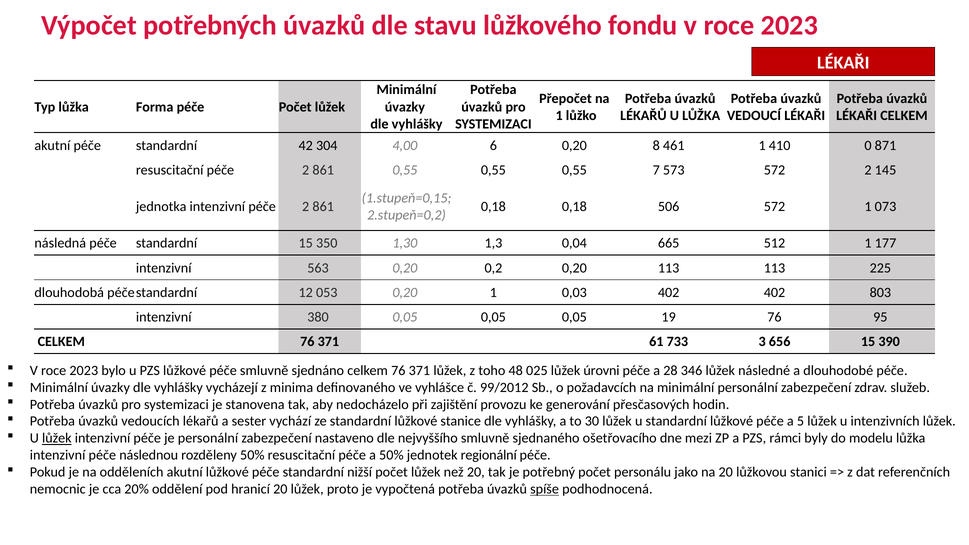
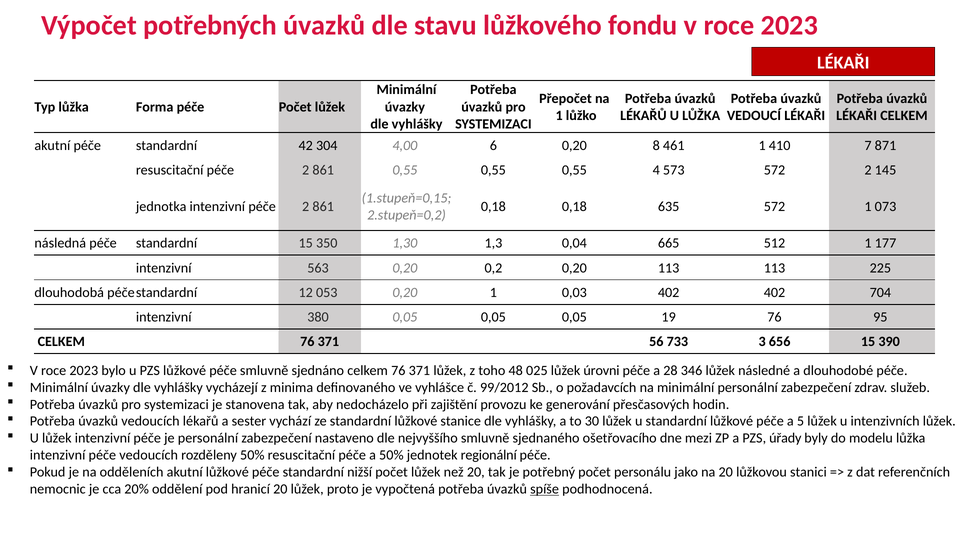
0: 0 -> 7
7: 7 -> 4
506: 506 -> 635
803: 803 -> 704
61: 61 -> 56
lůžek at (57, 438) underline: present -> none
rámci: rámci -> úřady
péče následnou: následnou -> vedoucích
